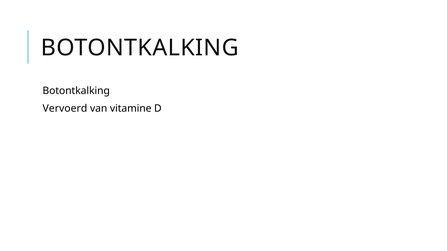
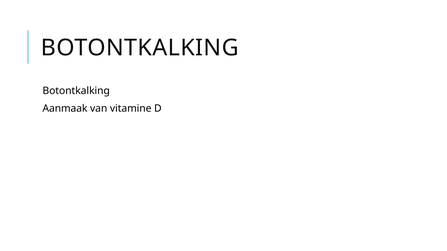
Vervoerd: Vervoerd -> Aanmaak
